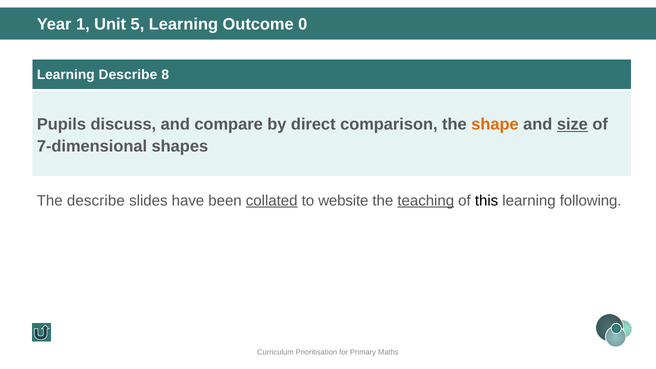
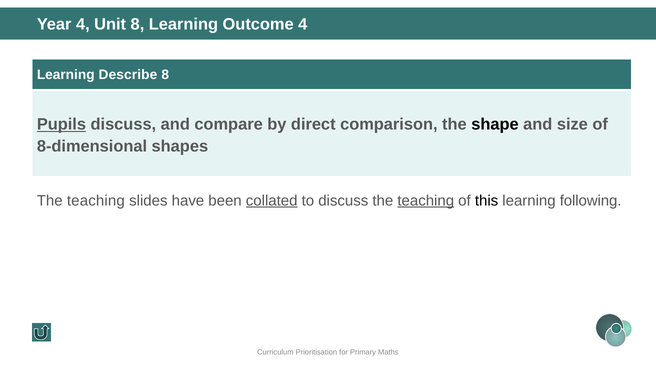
Year 1: 1 -> 4
Unit 5: 5 -> 8
Outcome 0: 0 -> 4
Pupils underline: none -> present
shape colour: orange -> black
size underline: present -> none
7-dimensional: 7-dimensional -> 8-dimensional
describe at (96, 201): describe -> teaching
to website: website -> discuss
